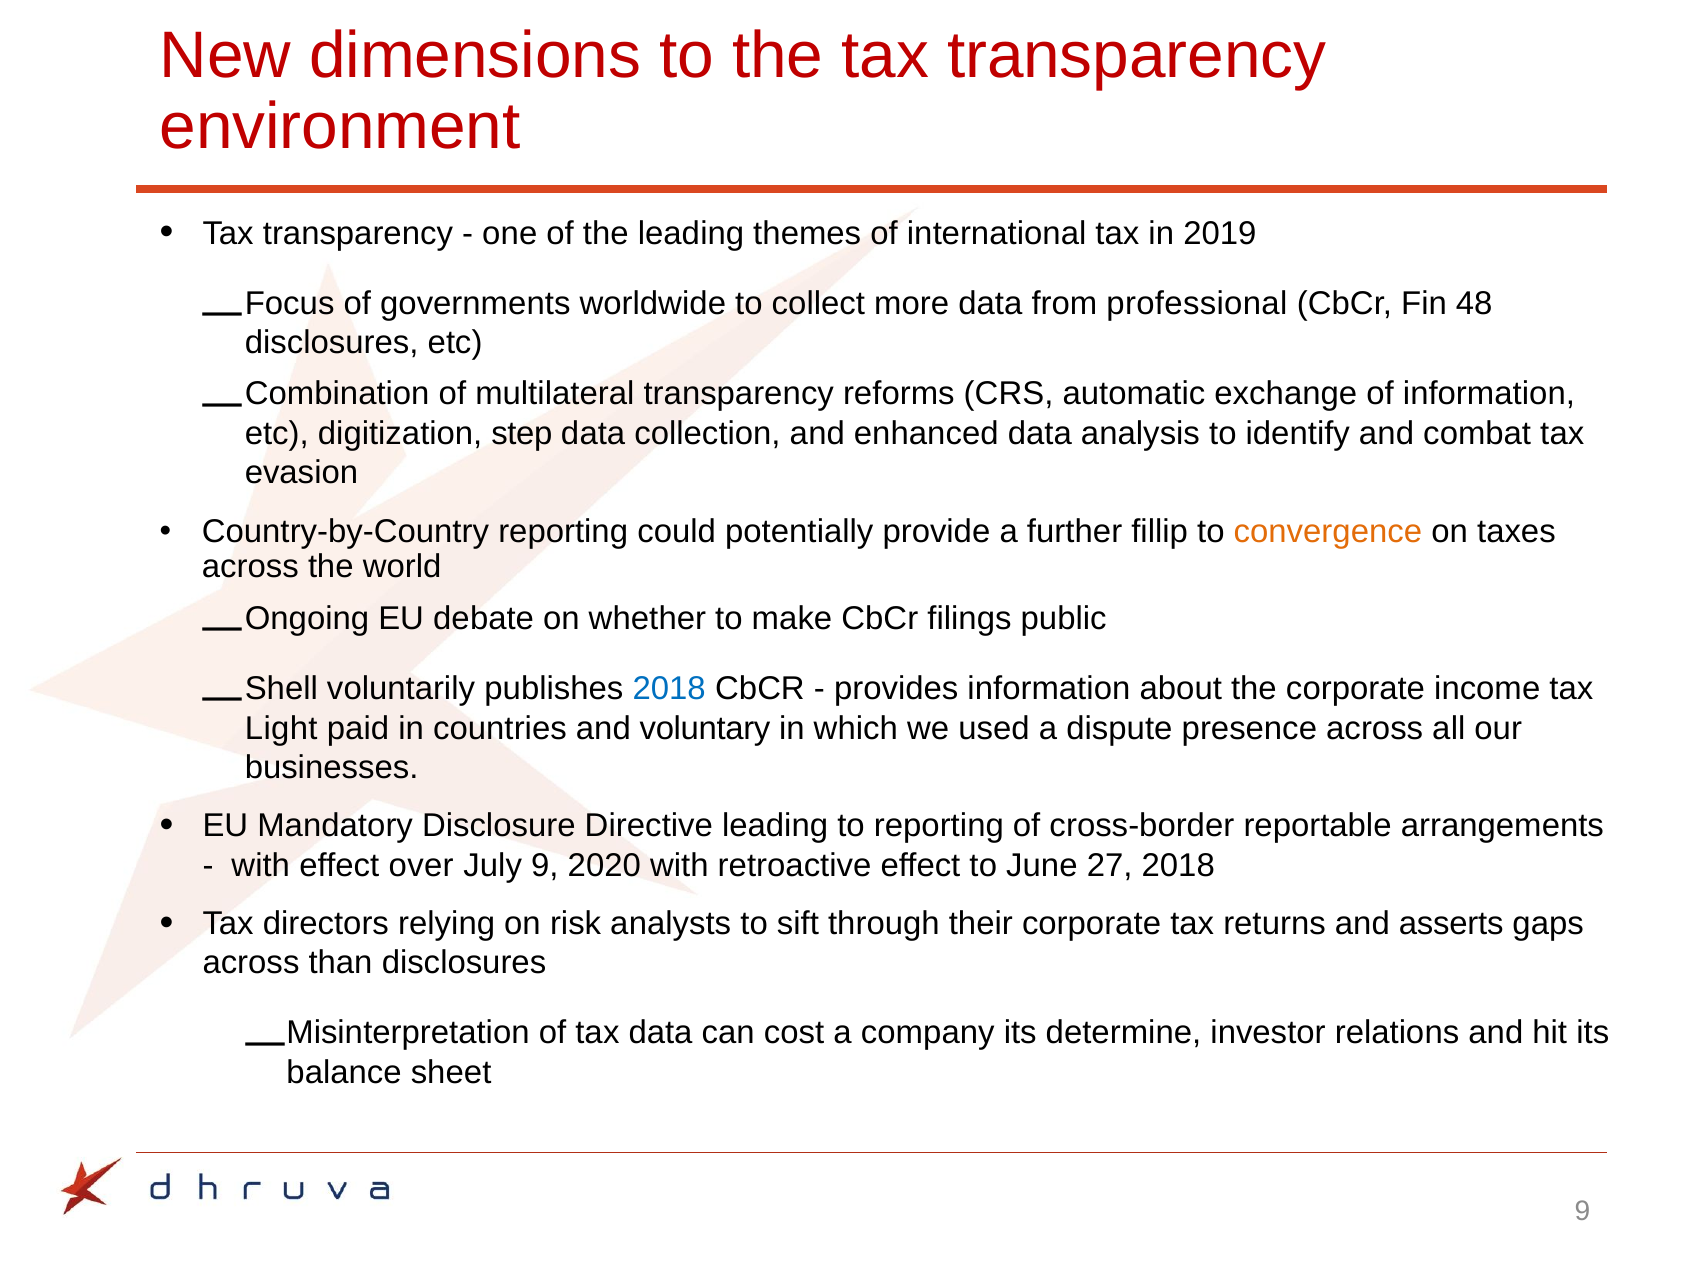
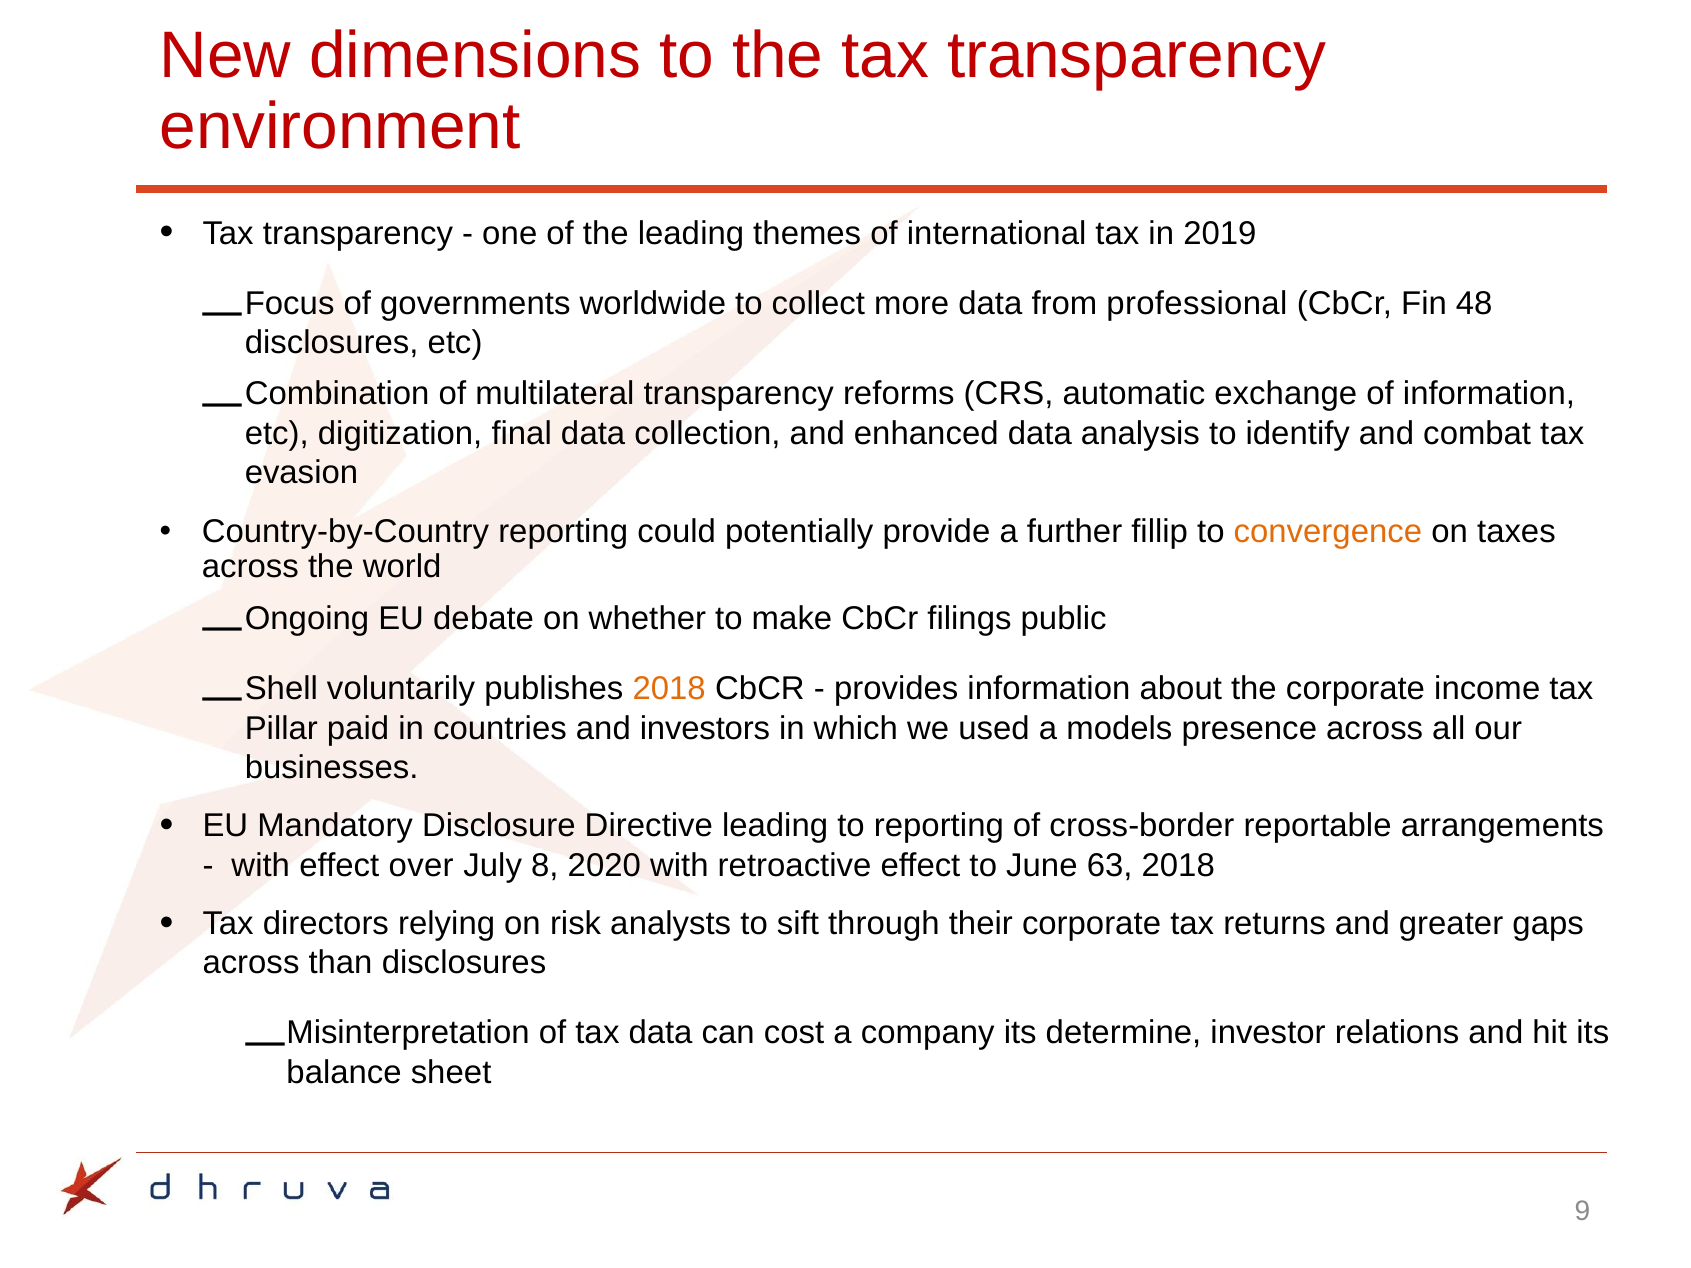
step: step -> final
2018 at (669, 689) colour: blue -> orange
Light: Light -> Pillar
voluntary: voluntary -> investors
dispute: dispute -> models
July 9: 9 -> 8
27: 27 -> 63
asserts: asserts -> greater
